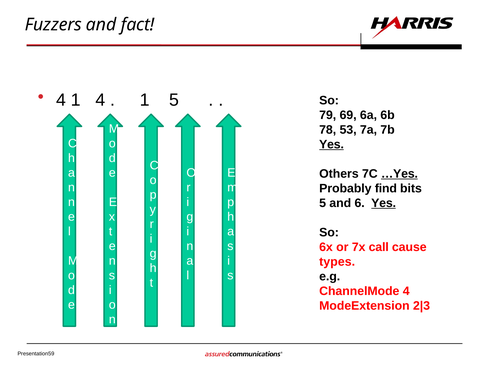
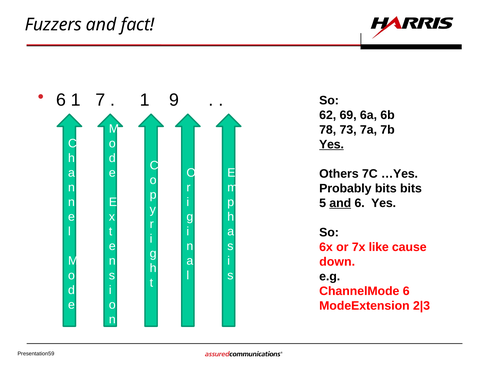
4 at (61, 100): 4 -> 6
1 4: 4 -> 7
1 5: 5 -> 9
79: 79 -> 62
53: 53 -> 73
…Yes underline: present -> none
Probably find: find -> bits
and at (340, 203) underline: none -> present
Yes at (384, 203) underline: present -> none
call: call -> like
types: types -> down
ChannelMode 4: 4 -> 6
